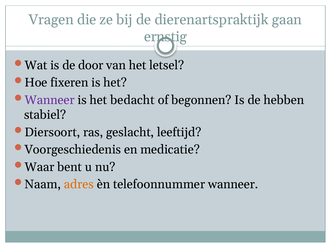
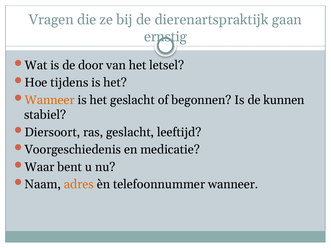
fixeren: fixeren -> tijdens
Wanneer at (50, 100) colour: purple -> orange
het bedacht: bedacht -> geslacht
hebben: hebben -> kunnen
